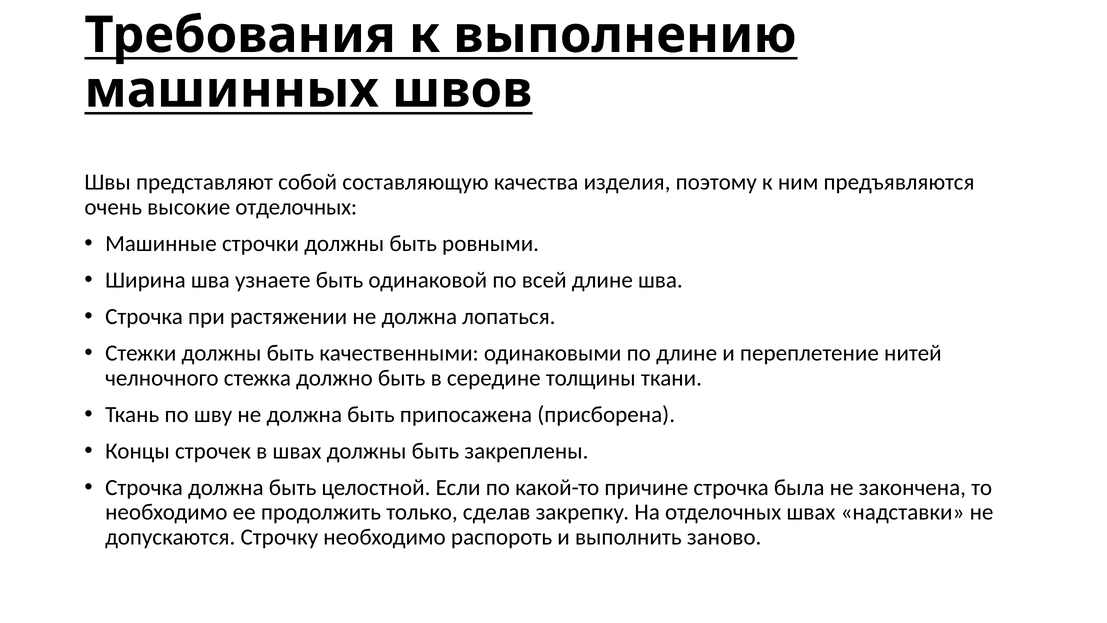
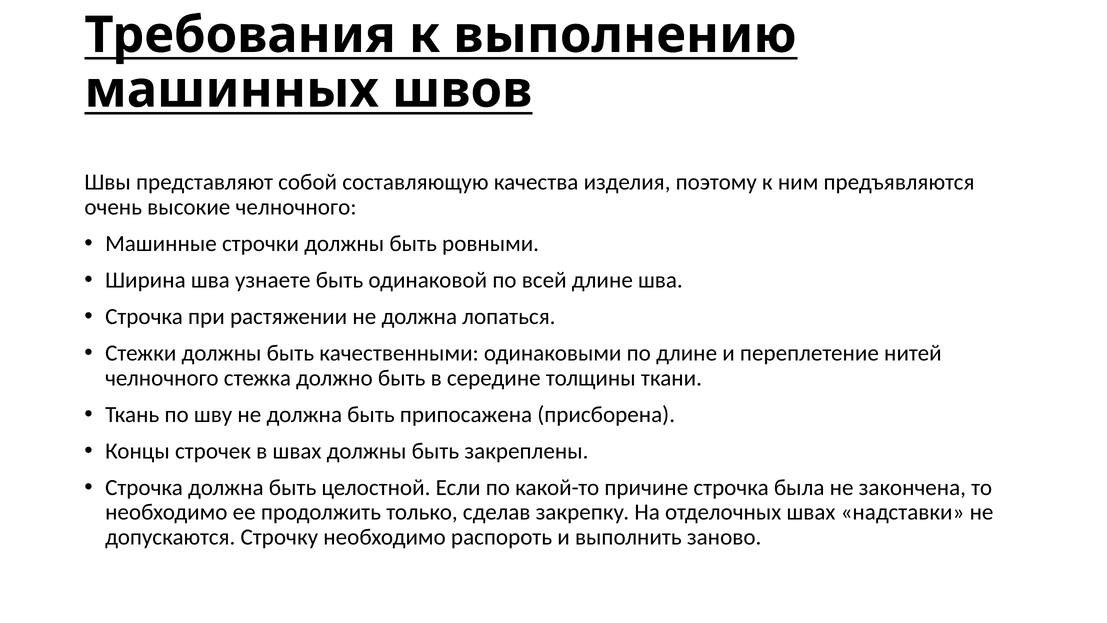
высокие отделочных: отделочных -> челночного
